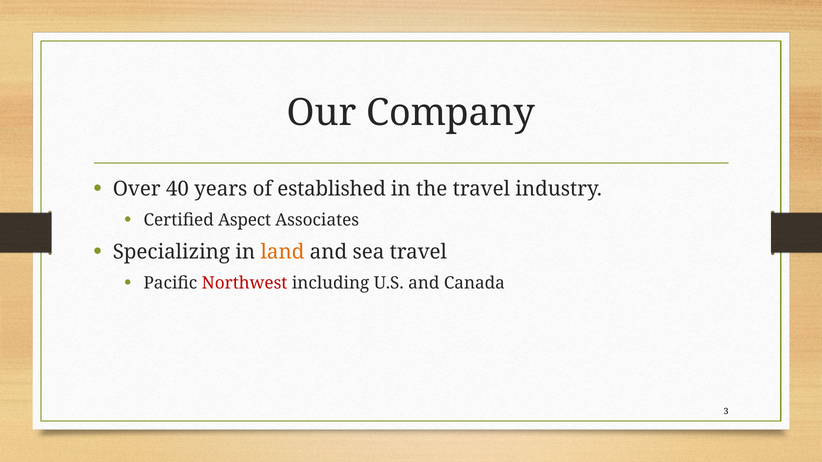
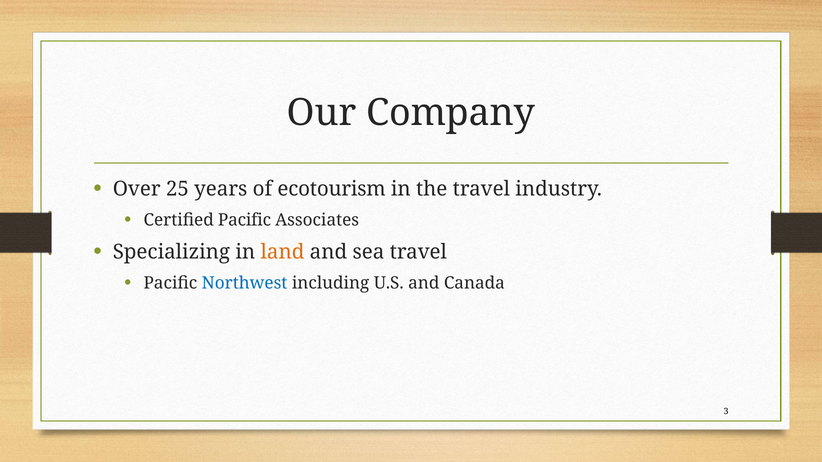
40: 40 -> 25
established: established -> ecotourism
Certified Aspect: Aspect -> Pacific
Northwest colour: red -> blue
